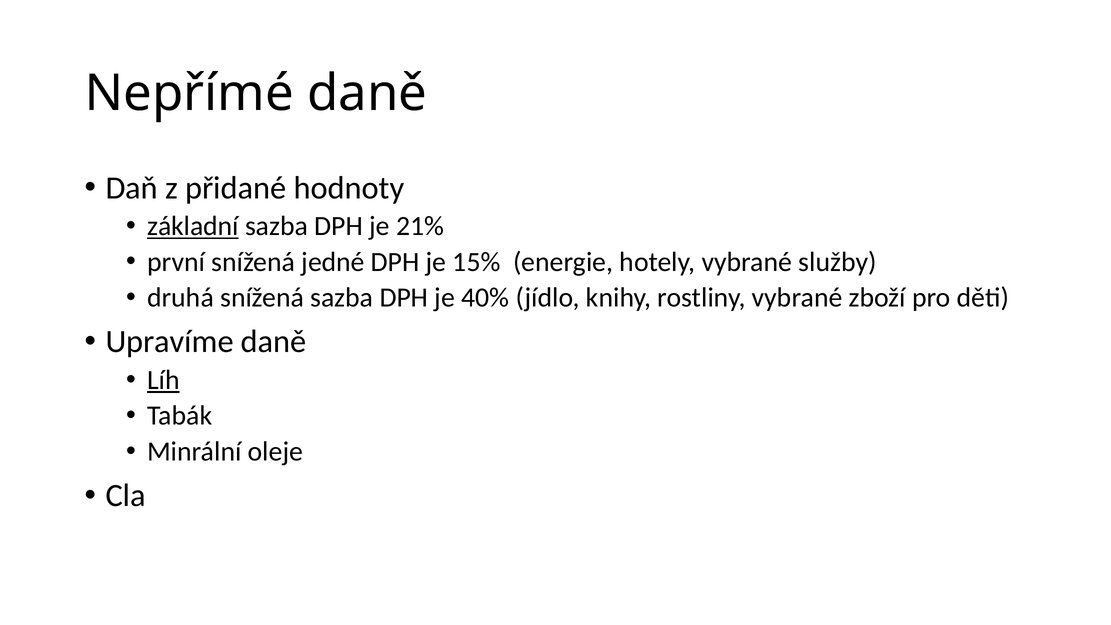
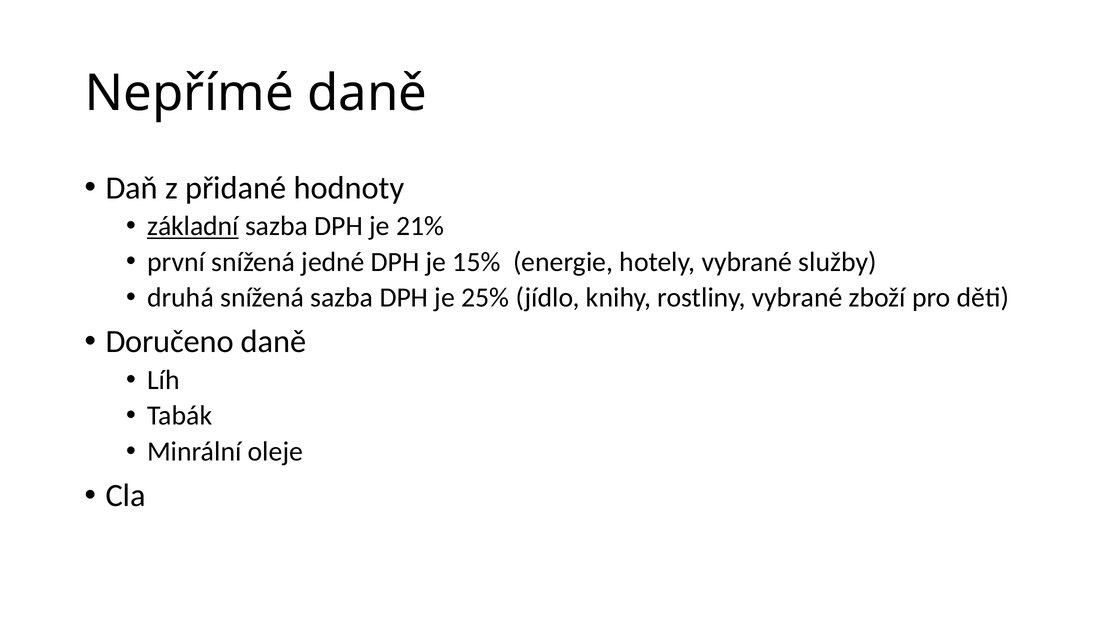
40%: 40% -> 25%
Upravíme: Upravíme -> Doručeno
Líh underline: present -> none
